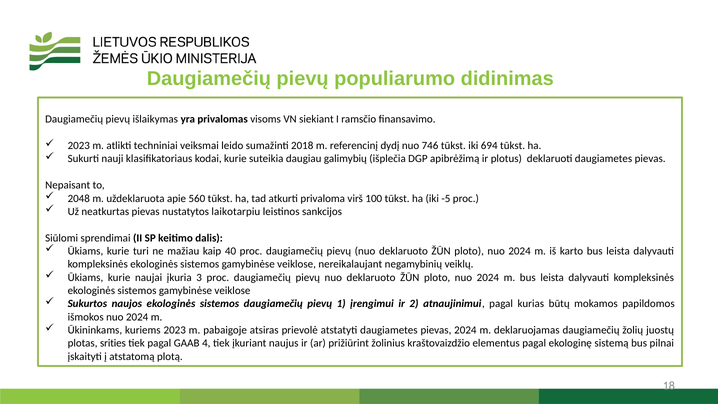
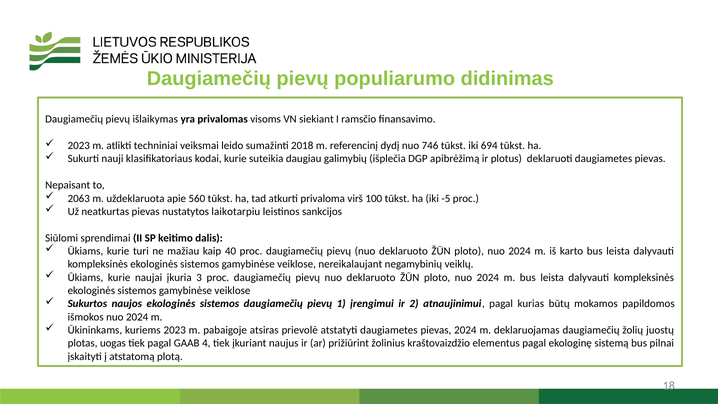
2048: 2048 -> 2063
srities: srities -> uogas
